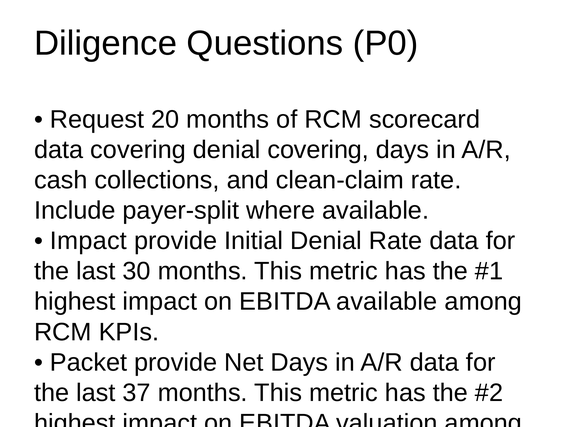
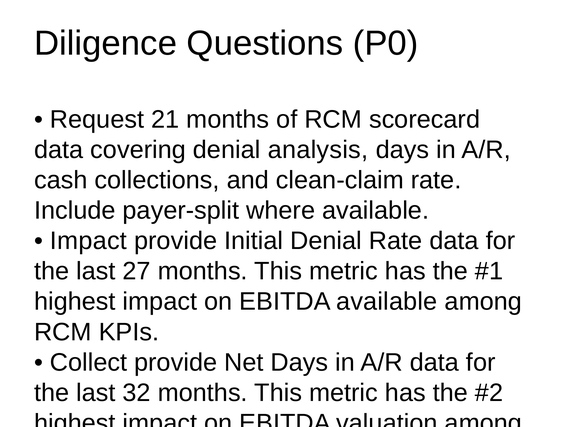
20: 20 -> 21
denial covering: covering -> analysis
30: 30 -> 27
Packet at (89, 362): Packet -> Collect
37: 37 -> 32
